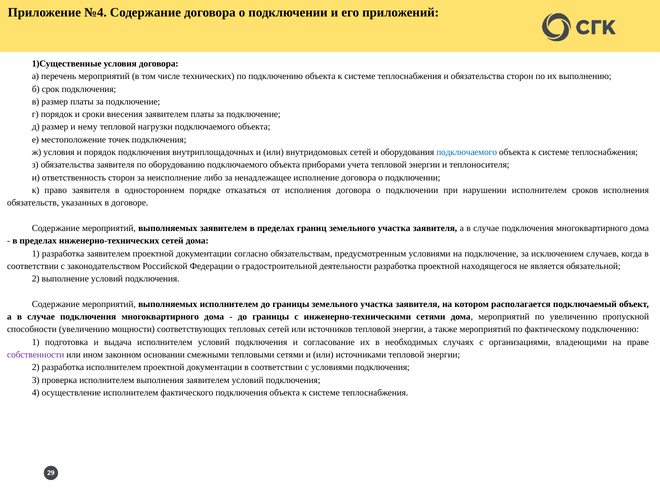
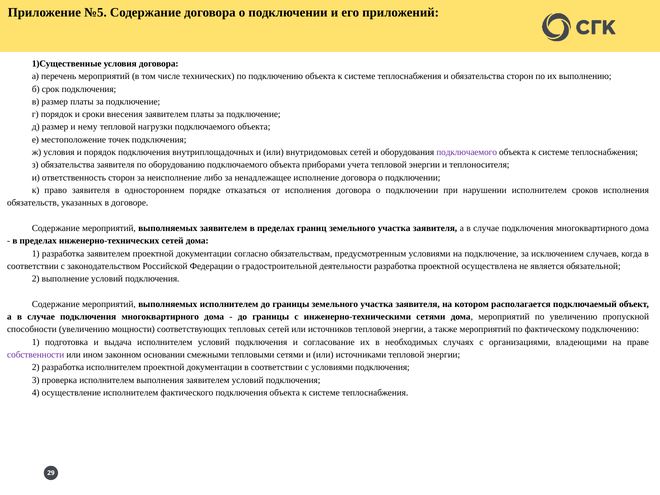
№4: №4 -> №5
подключаемого at (467, 152) colour: blue -> purple
находящегося: находящегося -> осуществлена
